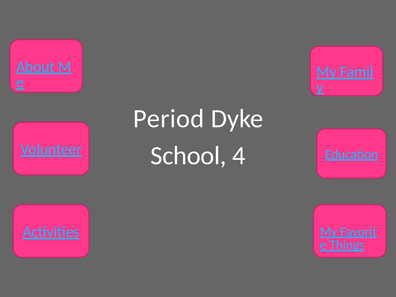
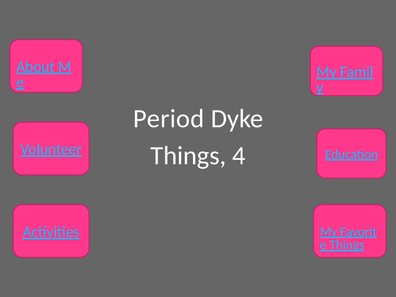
School at (188, 156): School -> Things
